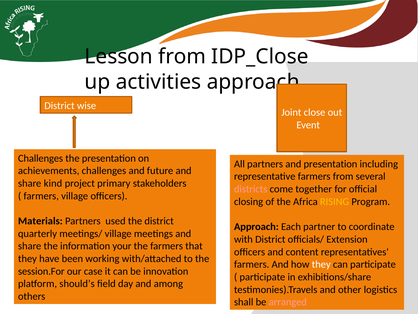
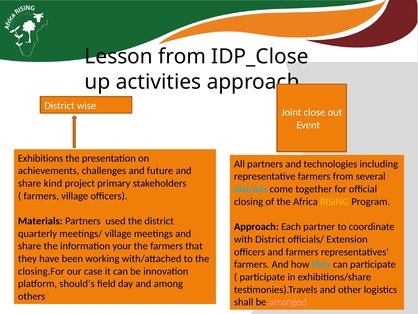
Challenges at (41, 158): Challenges -> Exhibitions
and presentation: presentation -> technologies
districts colour: pink -> light blue
and content: content -> farmers
they at (321, 264) colour: white -> light blue
session.For: session.For -> closing.For
